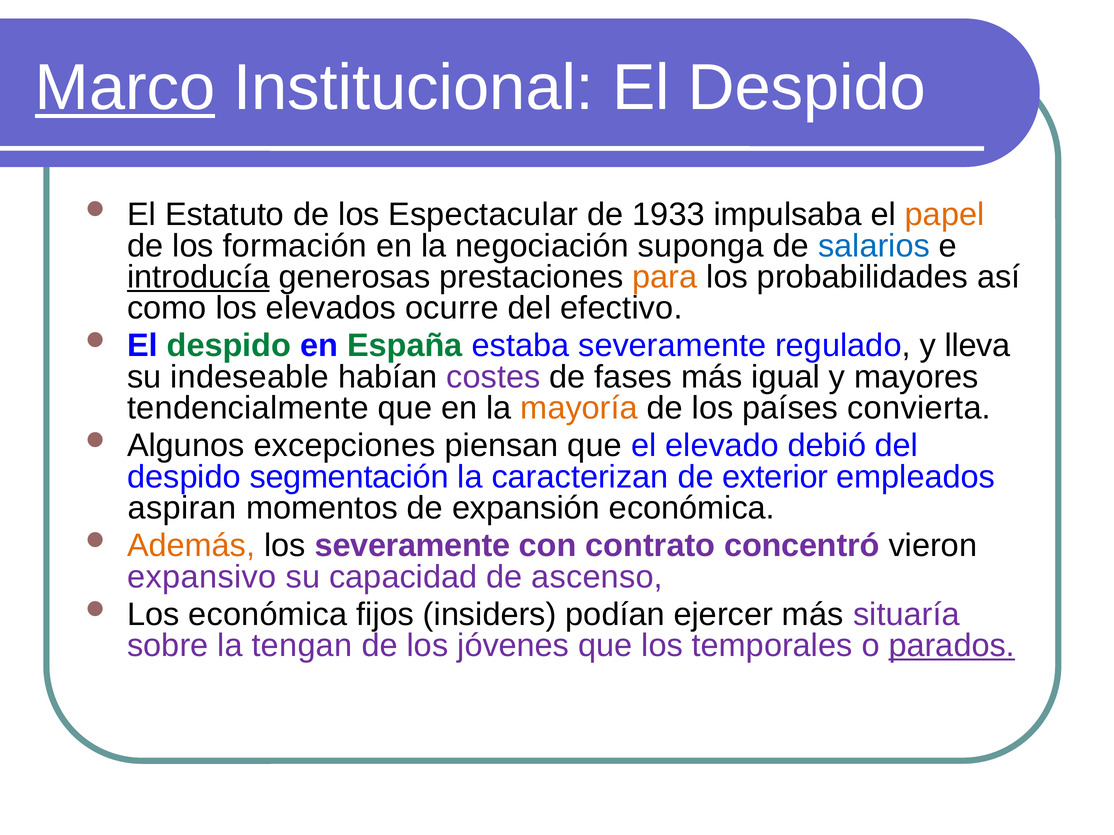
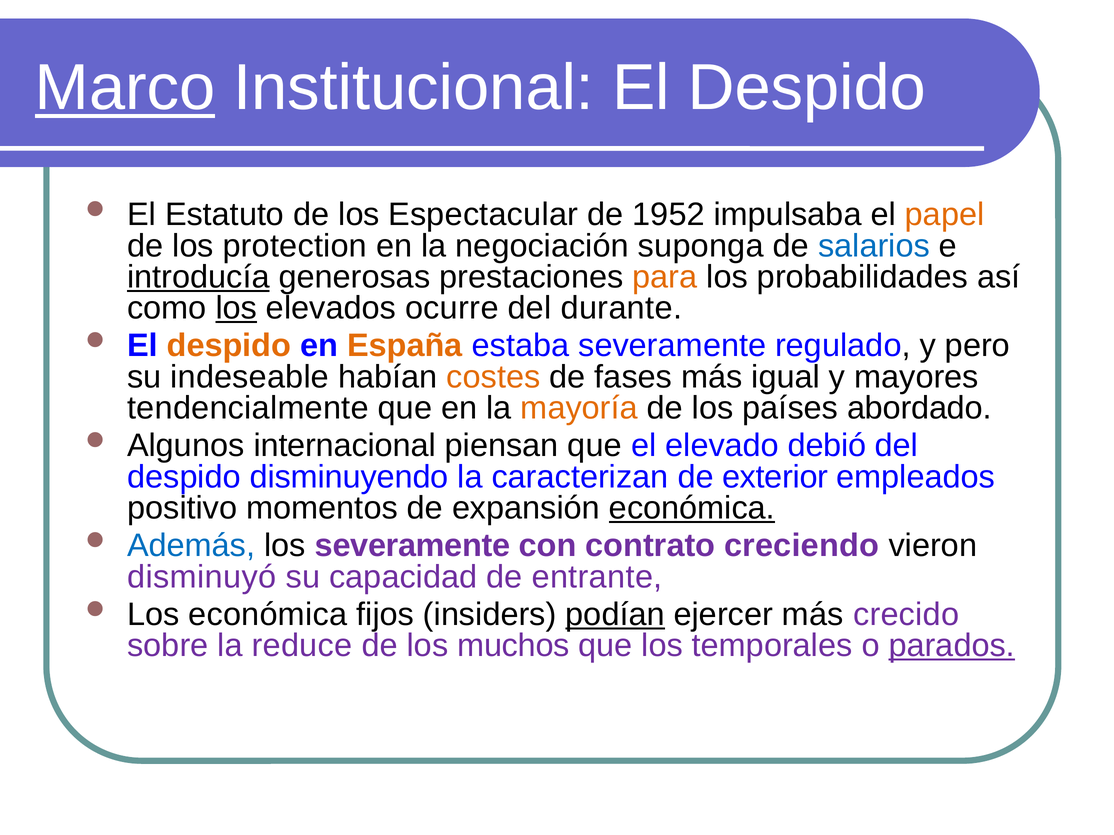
1933: 1933 -> 1952
formación: formación -> protection
los at (236, 308) underline: none -> present
efectivo: efectivo -> durante
despido at (229, 346) colour: green -> orange
España colour: green -> orange
lleva: lleva -> pero
costes colour: purple -> orange
convierta: convierta -> abordado
excepciones: excepciones -> internacional
segmentación: segmentación -> disminuyendo
aspiran: aspiran -> positivo
económica at (692, 508) underline: none -> present
Además colour: orange -> blue
concentró: concentró -> creciendo
expansivo: expansivo -> disminuyó
ascenso: ascenso -> entrante
podían underline: none -> present
situaría: situaría -> crecido
tengan: tengan -> reduce
jóvenes: jóvenes -> muchos
